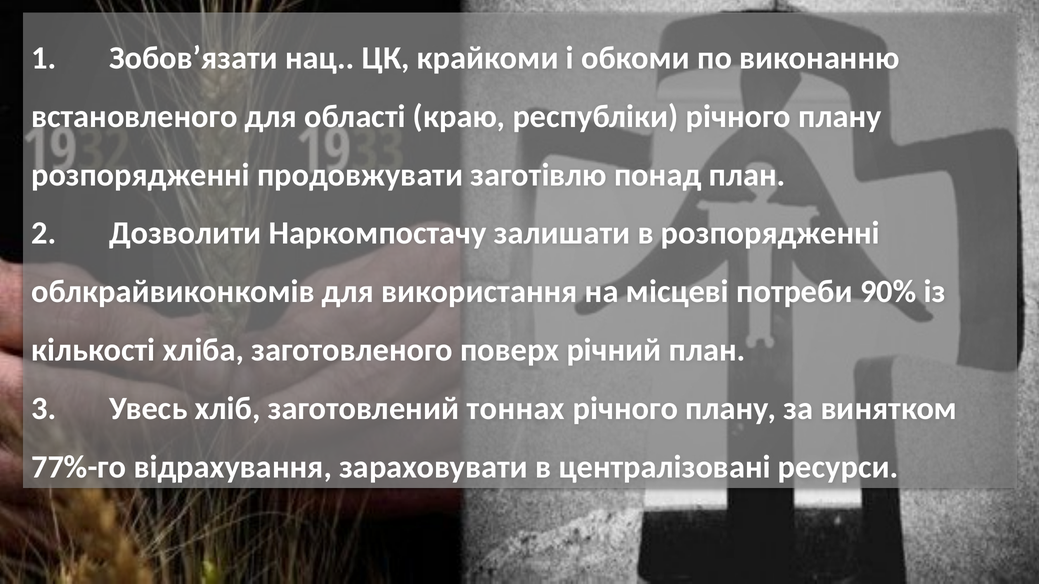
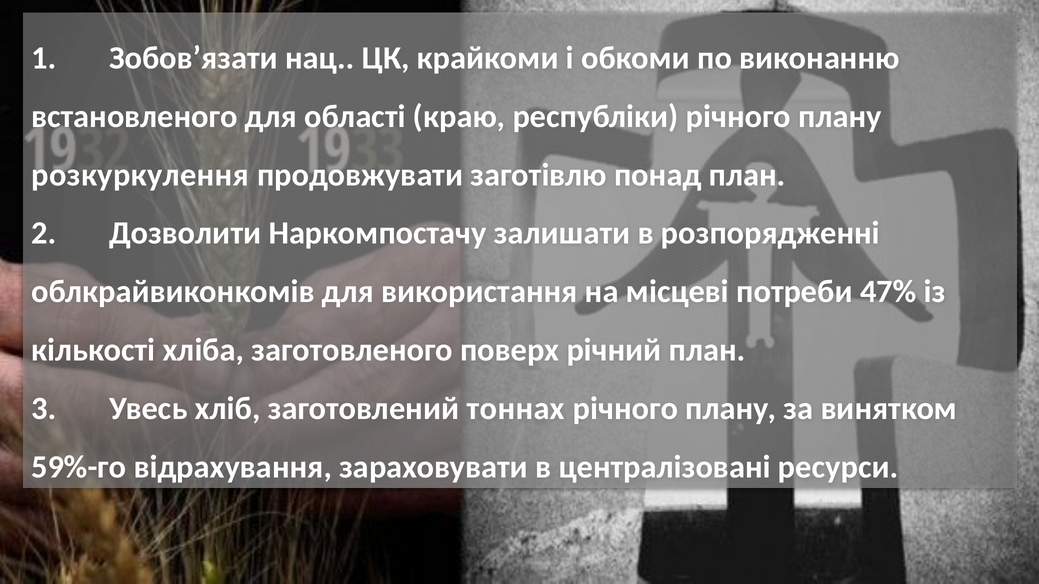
розпорядженні at (140, 175): розпорядженні -> розкуркулення
90%: 90% -> 47%
77%-го: 77%-го -> 59%-го
